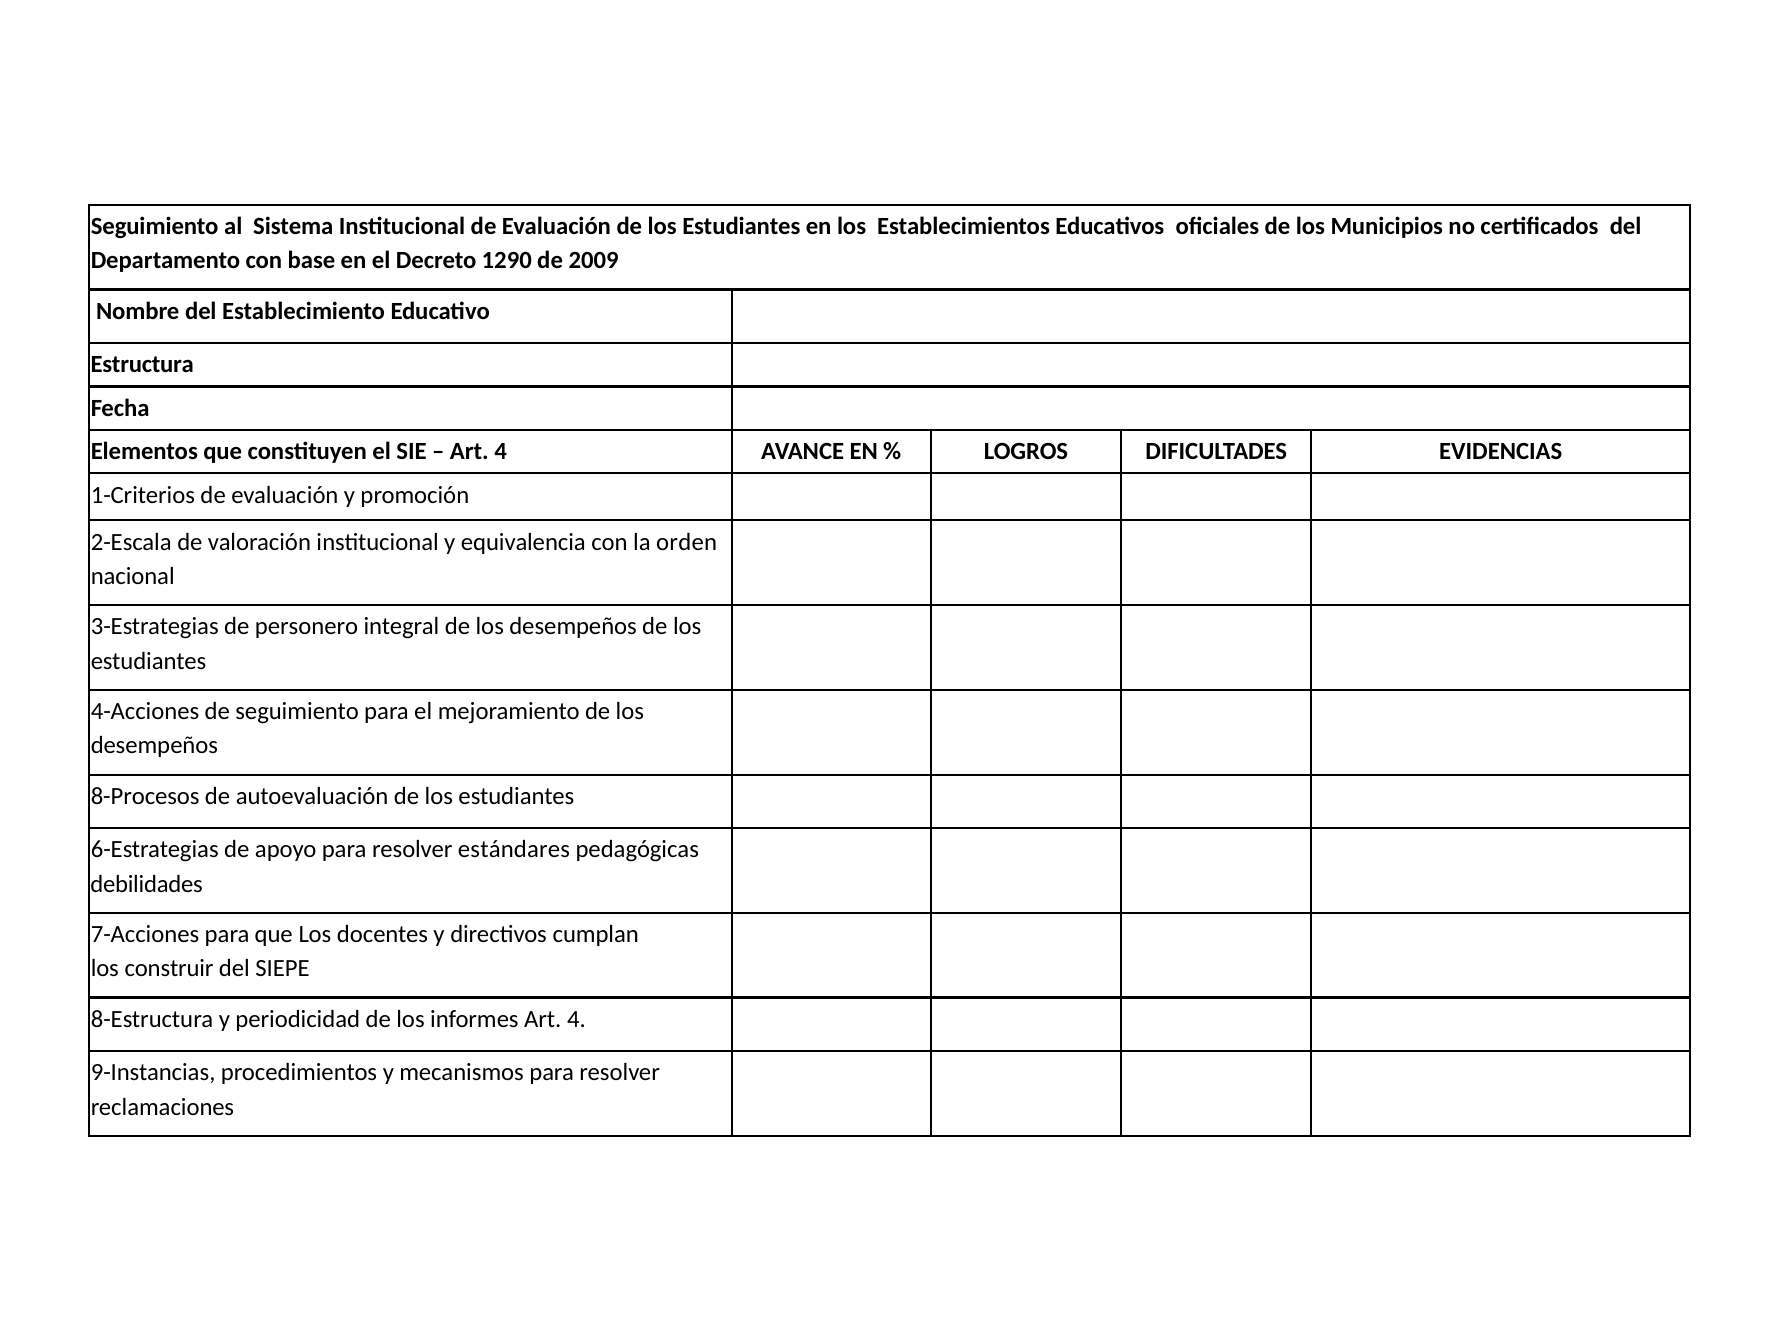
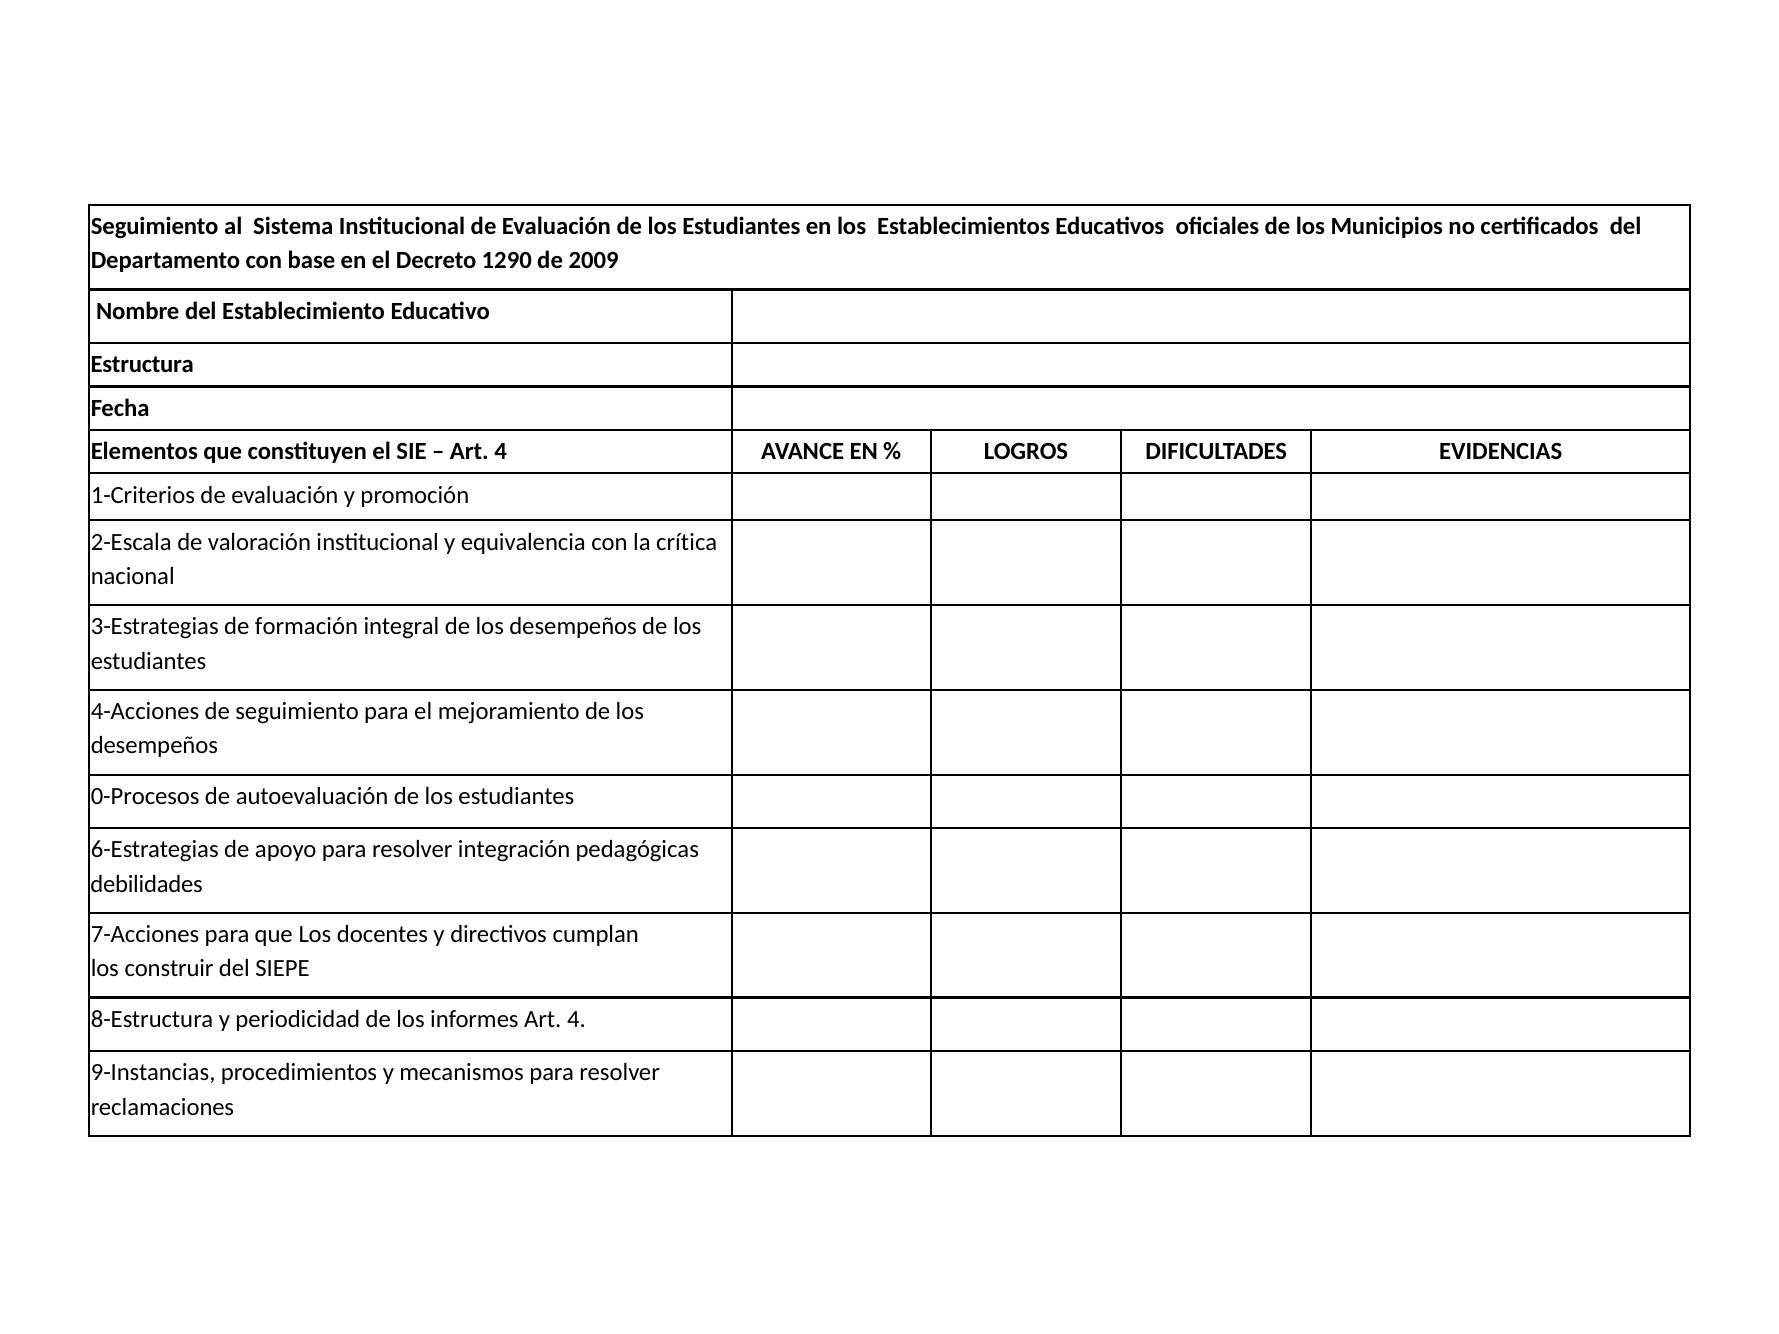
orden: orden -> crítica
personero: personero -> formación
8-Procesos: 8-Procesos -> 0-Procesos
estándares: estándares -> integración
